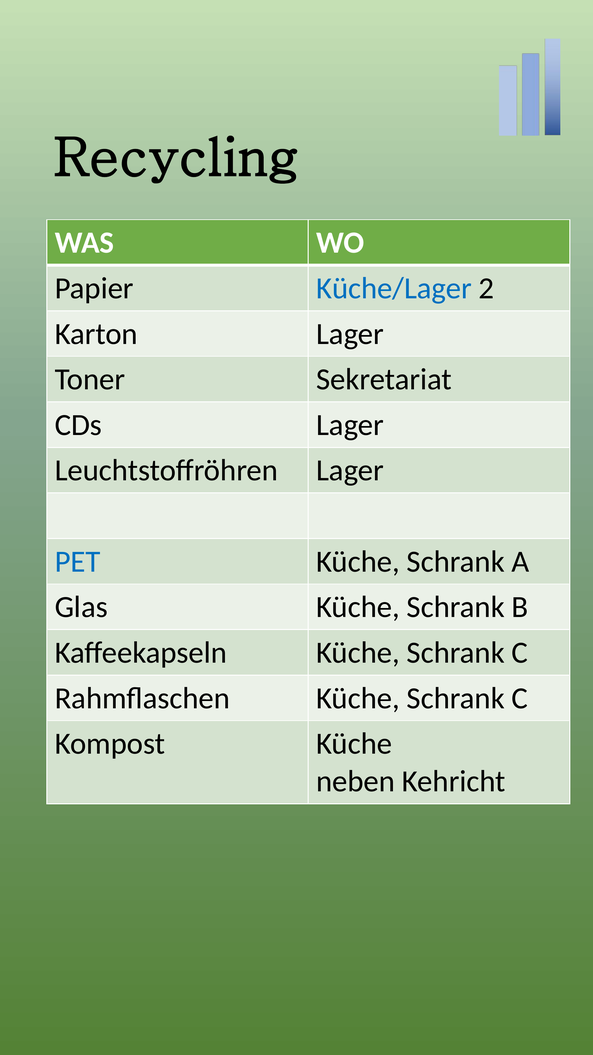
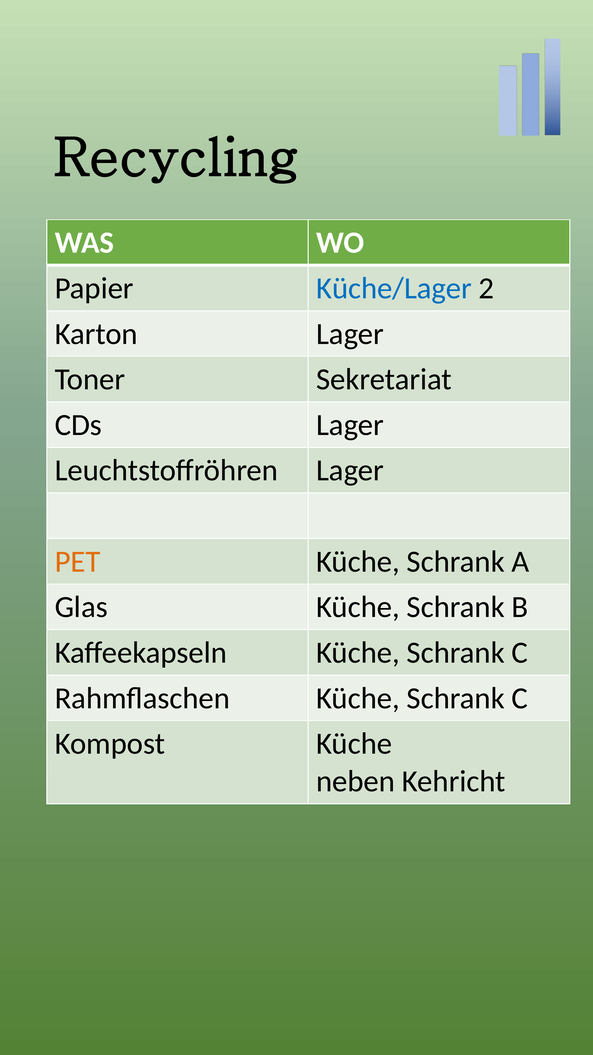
PET colour: blue -> orange
